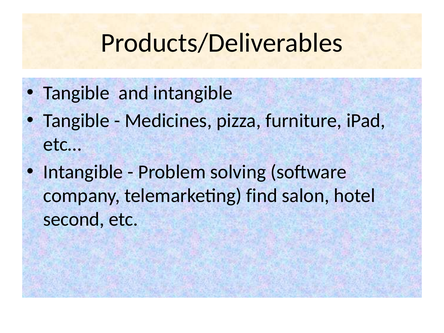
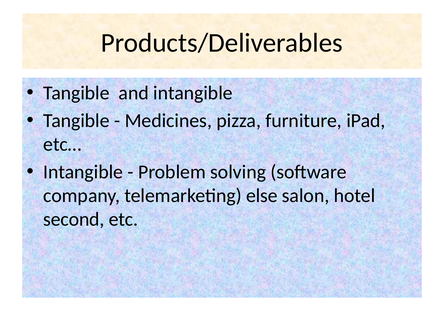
find: find -> else
